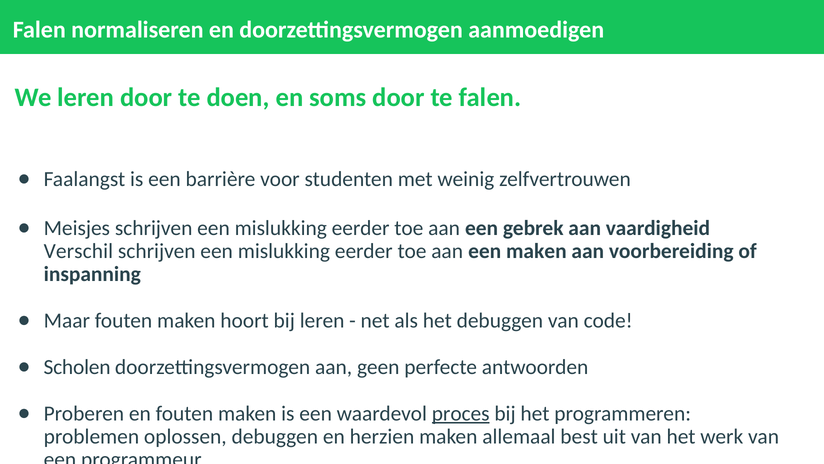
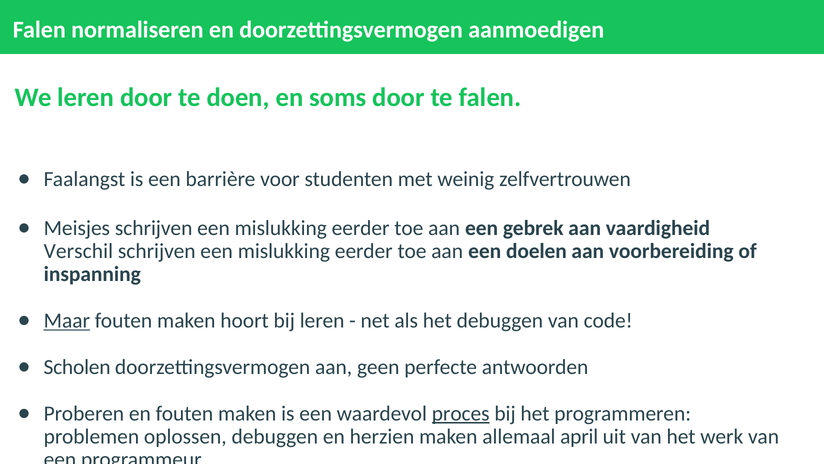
een maken: maken -> doelen
Maar underline: none -> present
best: best -> april
